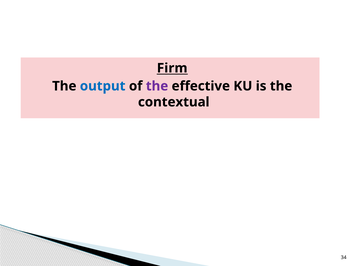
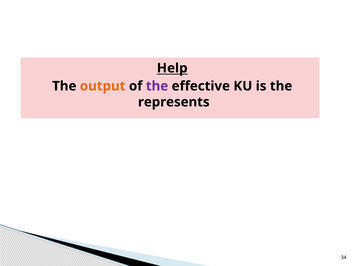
Firm: Firm -> Help
output colour: blue -> orange
contextual: contextual -> represents
